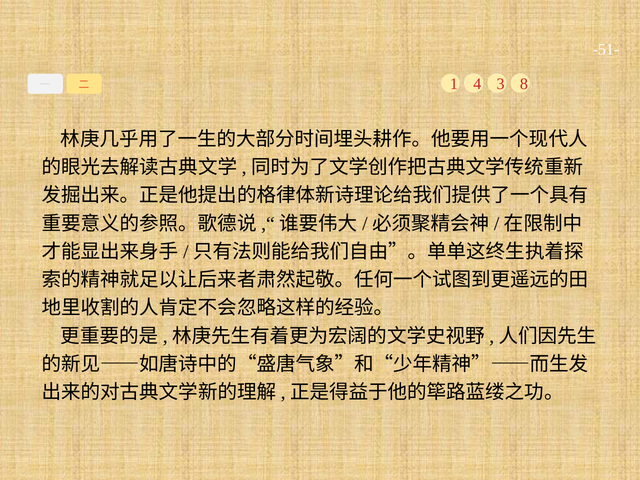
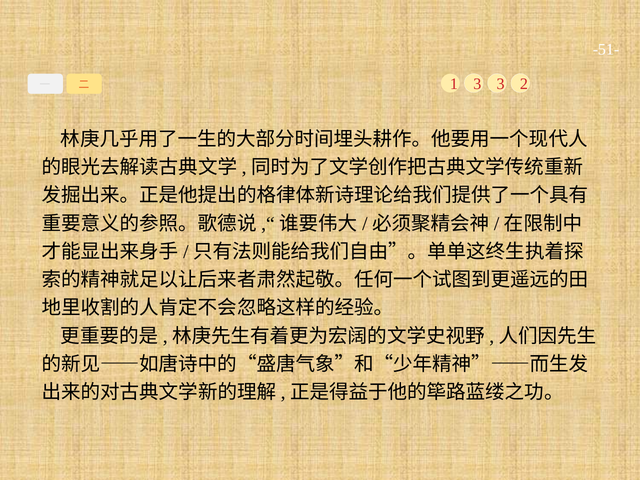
1 4: 4 -> 3
8: 8 -> 2
